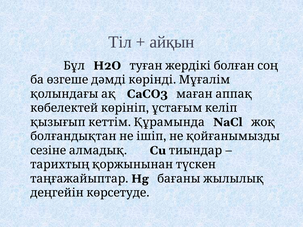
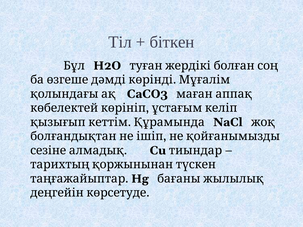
айқын: айқын -> біткен
